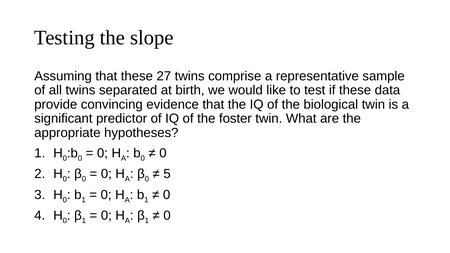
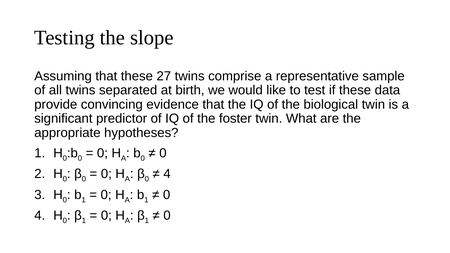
5 at (167, 174): 5 -> 4
